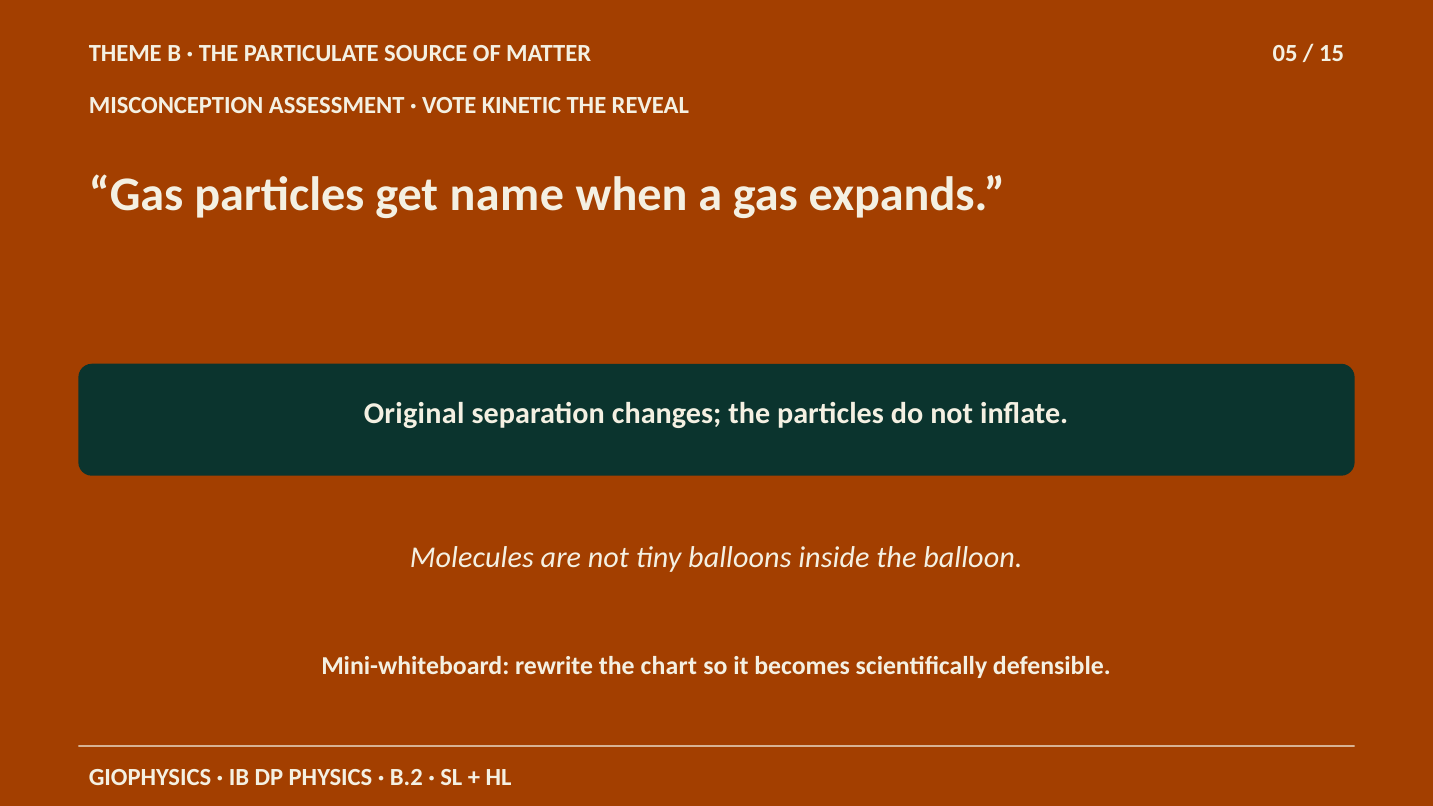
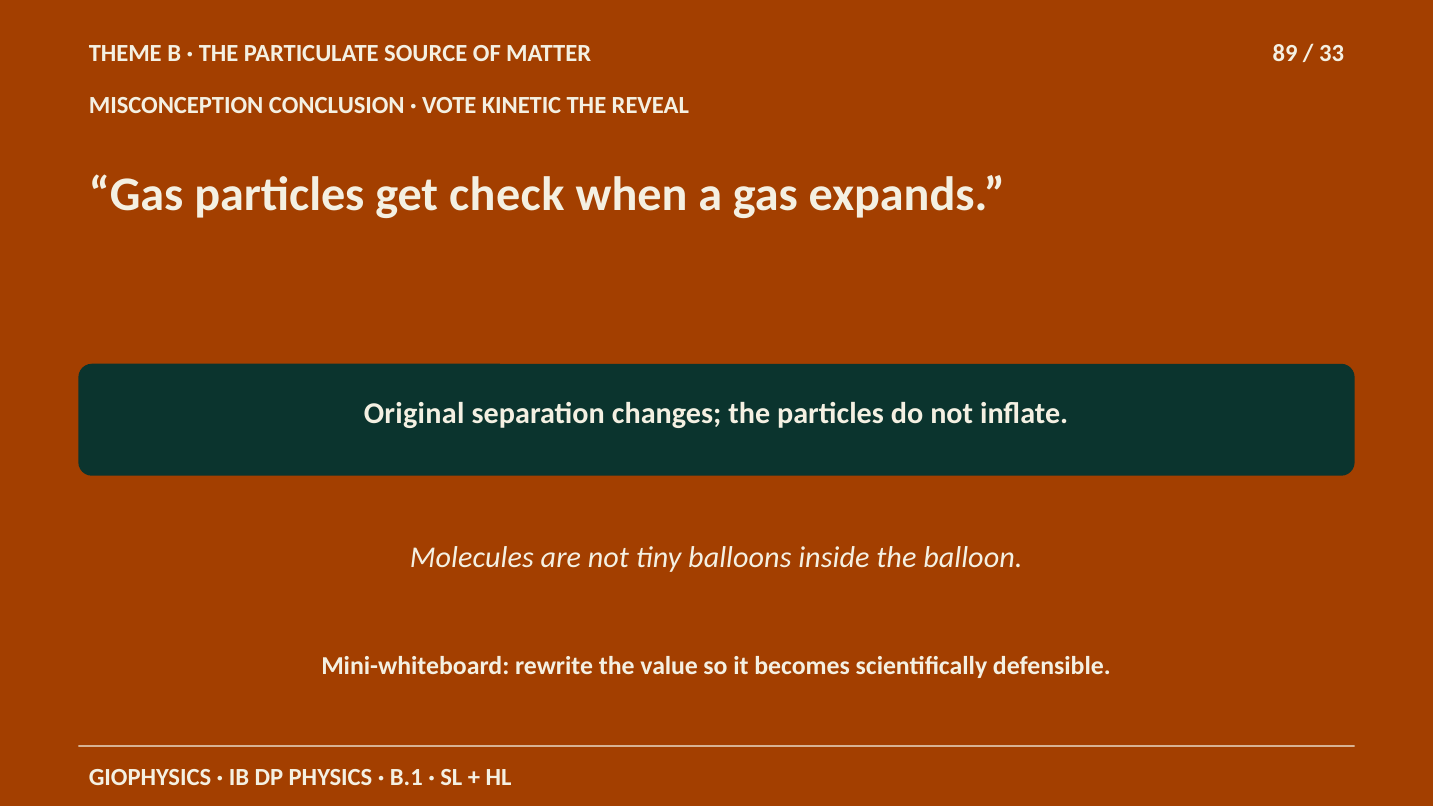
05: 05 -> 89
15: 15 -> 33
ASSESSMENT: ASSESSMENT -> CONCLUSION
name: name -> check
chart: chart -> value
B.2: B.2 -> B.1
